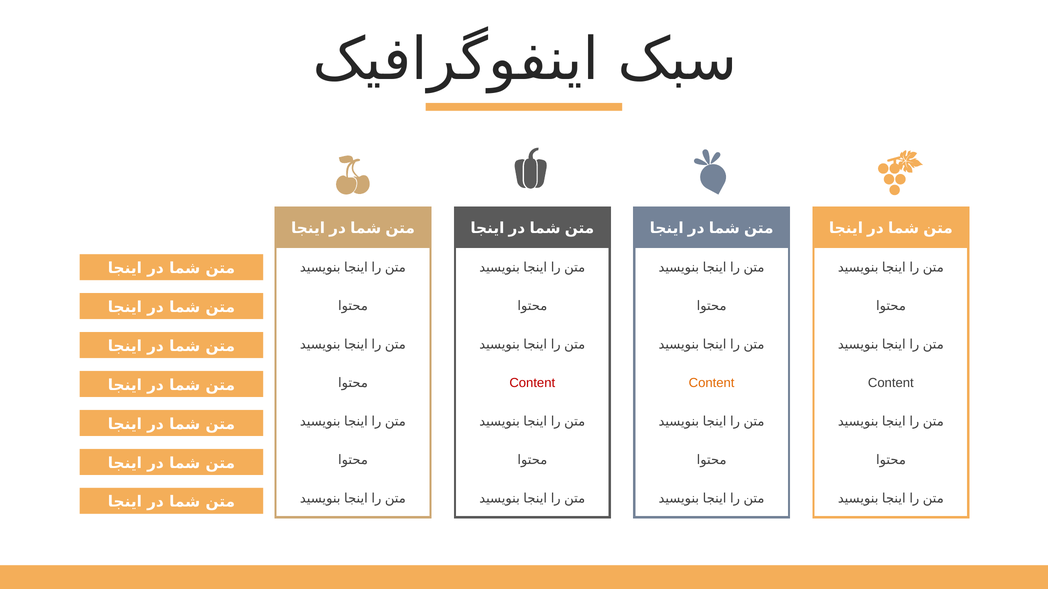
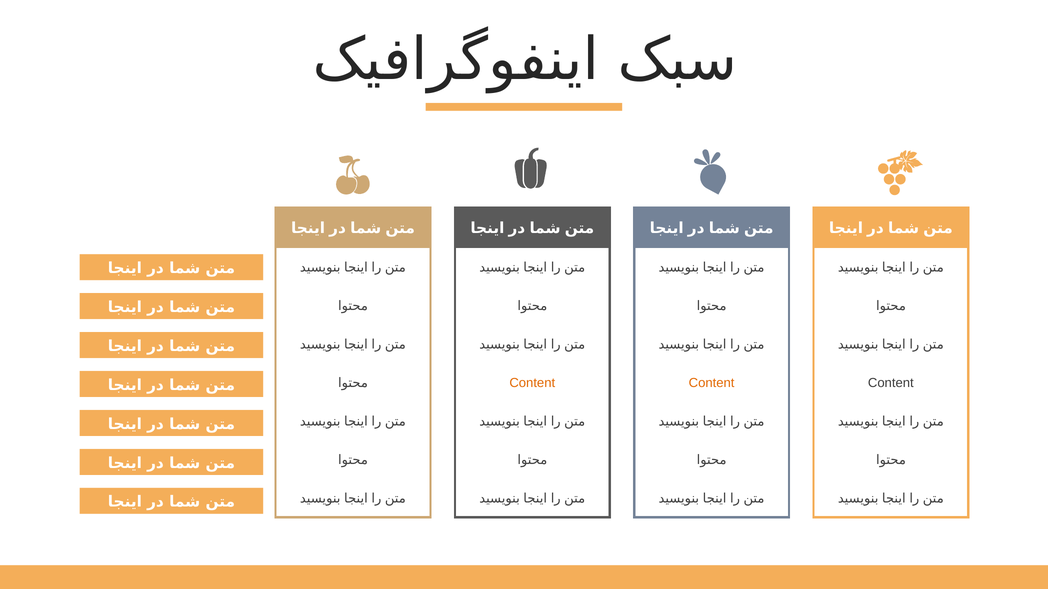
Content at (532, 383) colour: red -> orange
